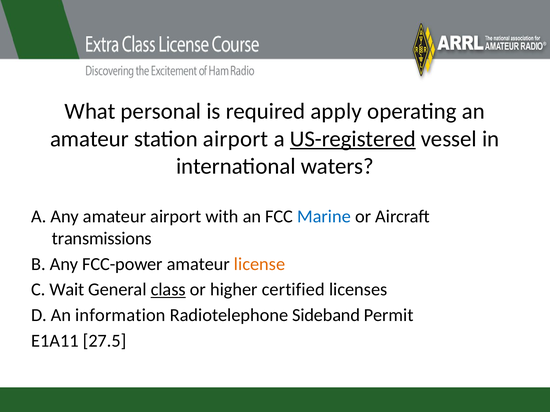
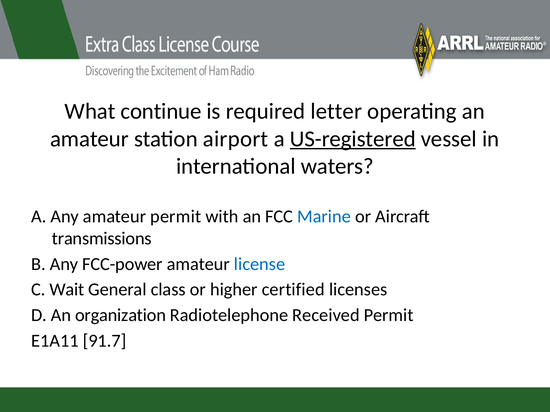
personal: personal -> continue
apply: apply -> letter
amateur airport: airport -> permit
license colour: orange -> blue
class underline: present -> none
information: information -> organization
Sideband: Sideband -> Received
27.5: 27.5 -> 91.7
